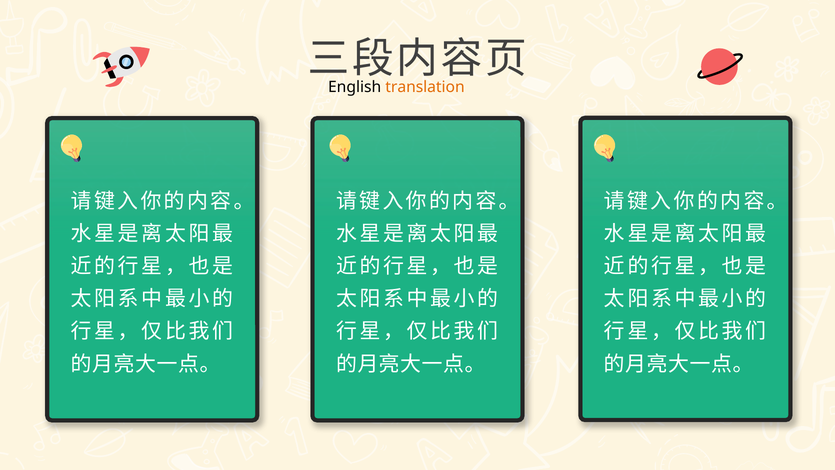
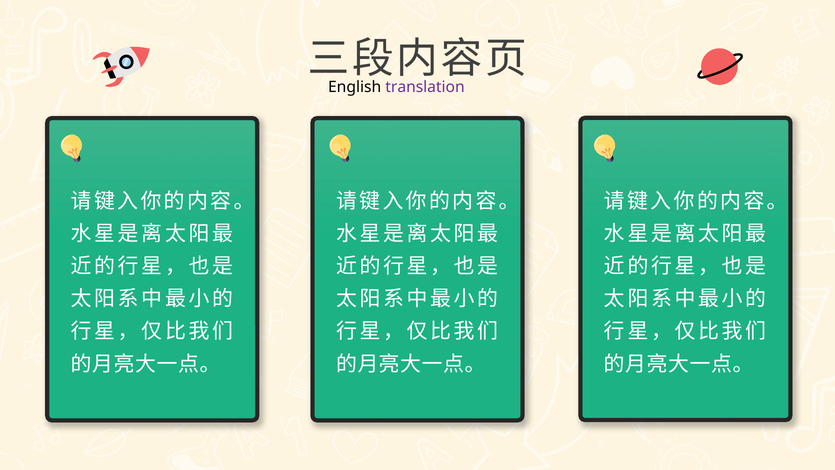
translation colour: orange -> purple
